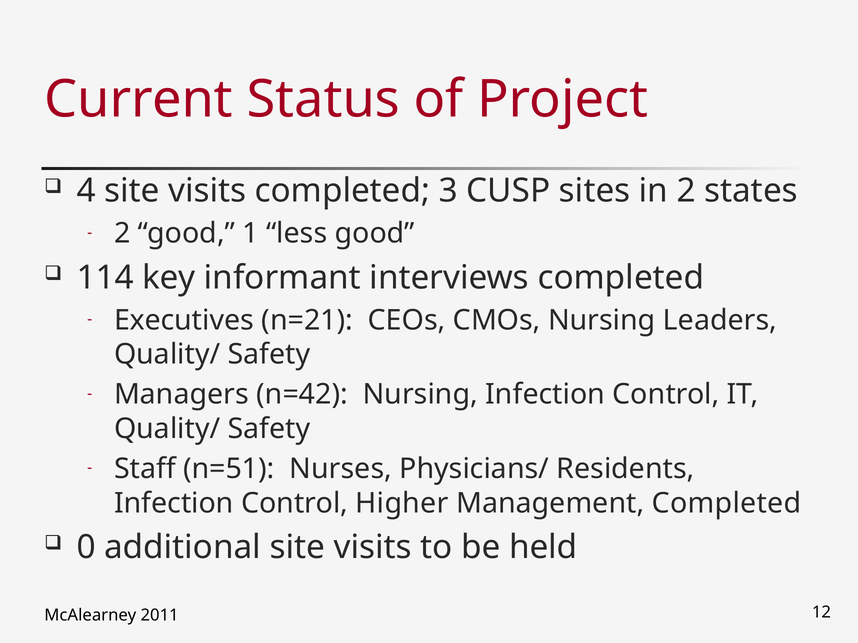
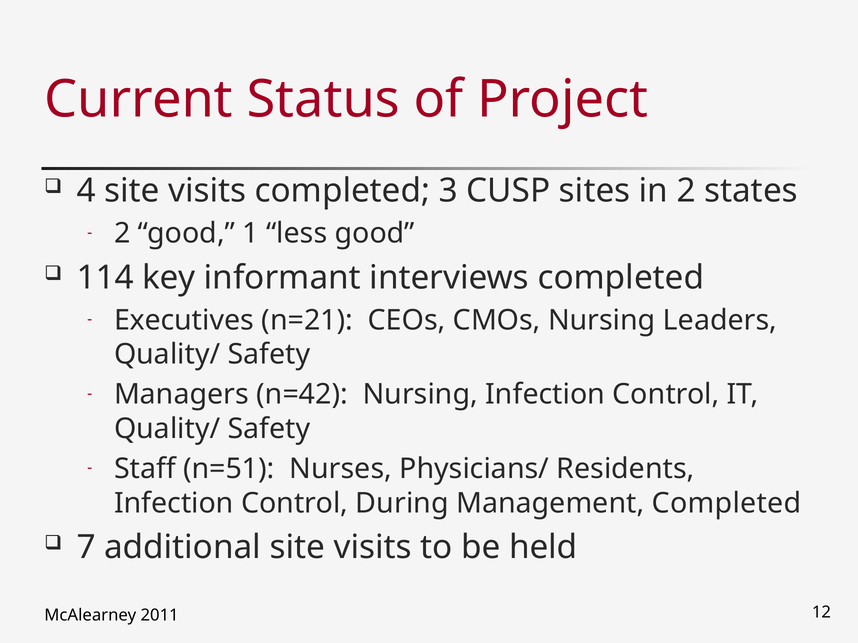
Higher: Higher -> During
0: 0 -> 7
